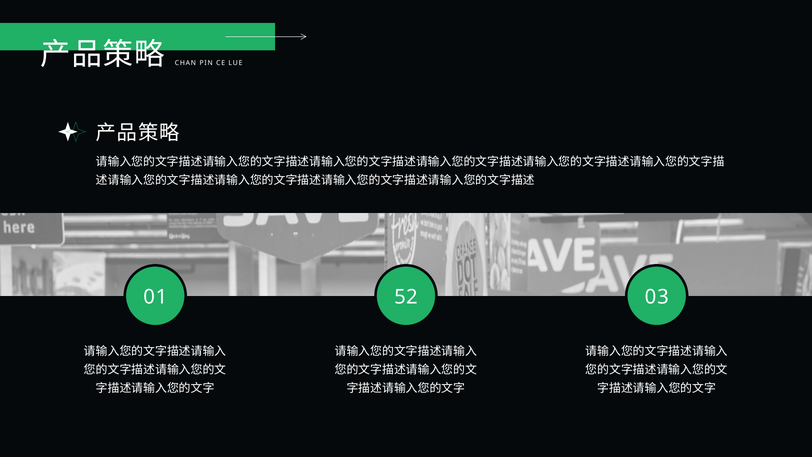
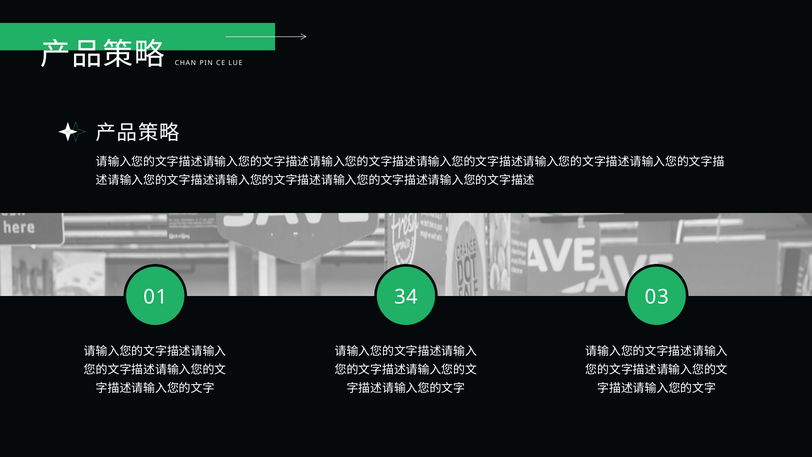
52: 52 -> 34
